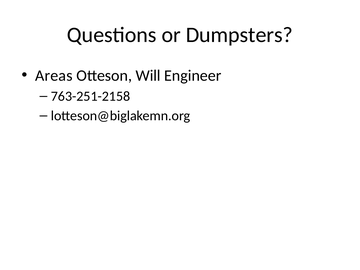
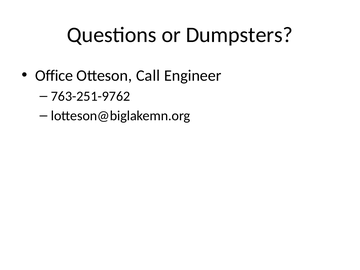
Areas: Areas -> Office
Will: Will -> Call
763-251-2158: 763-251-2158 -> 763-251-9762
